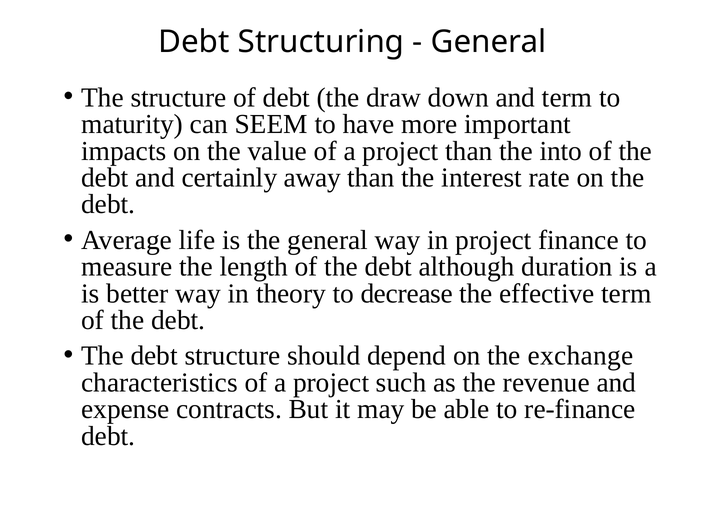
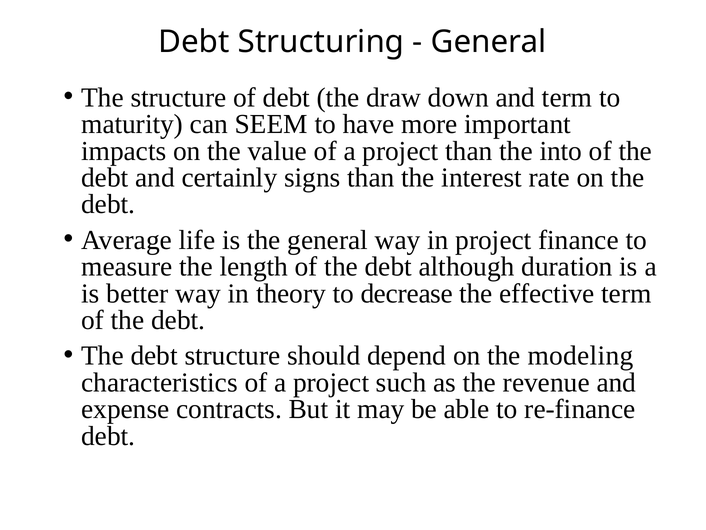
away: away -> signs
exchange: exchange -> modeling
